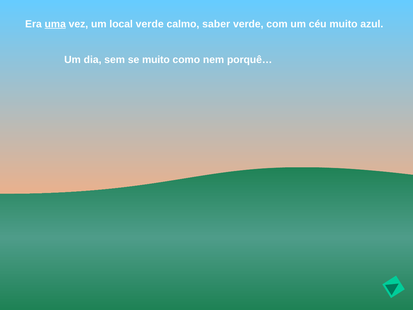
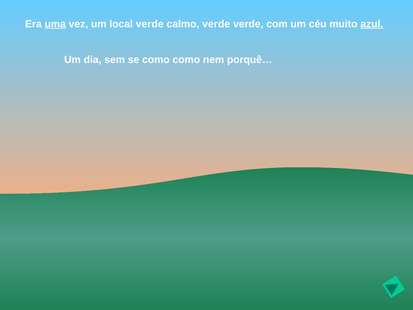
calmo saber: saber -> verde
azul underline: none -> present
se muito: muito -> como
